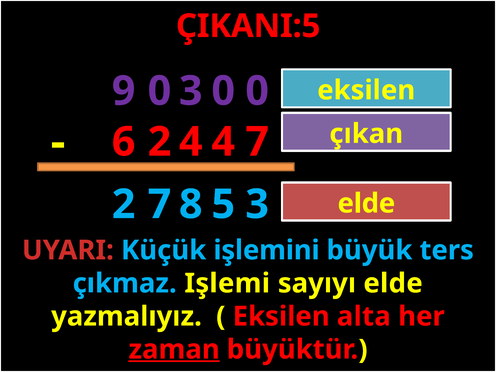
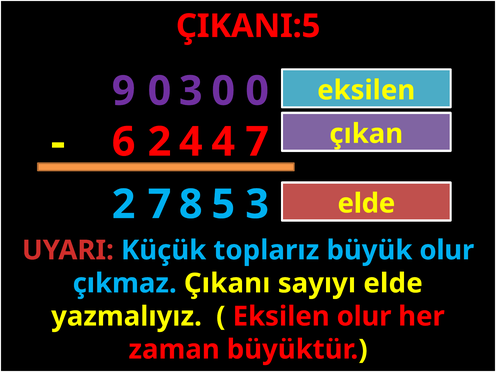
işlemini: işlemini -> toplarız
büyük ters: ters -> olur
Işlemi: Işlemi -> Çıkanı
Eksilen alta: alta -> olur
zaman underline: present -> none
